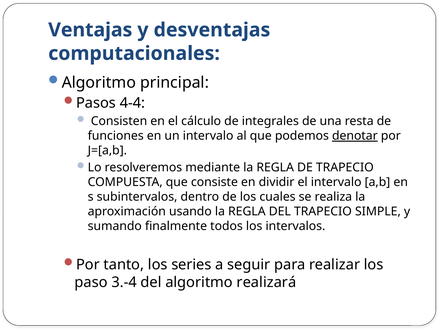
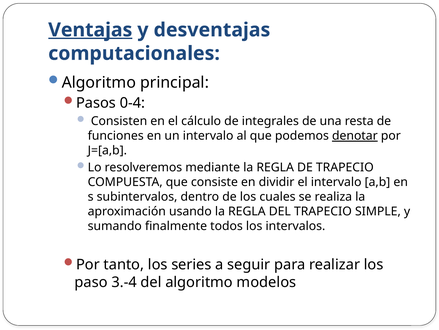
Ventajas underline: none -> present
4-4: 4-4 -> 0-4
realizará: realizará -> modelos
